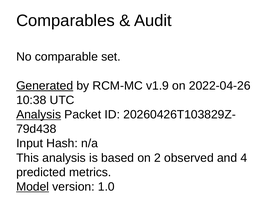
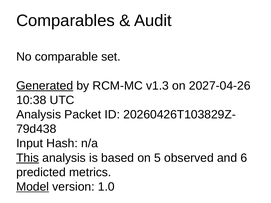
v1.9: v1.9 -> v1.3
2022-04-26: 2022-04-26 -> 2027-04-26
Analysis at (39, 115) underline: present -> none
This underline: none -> present
2: 2 -> 5
4: 4 -> 6
